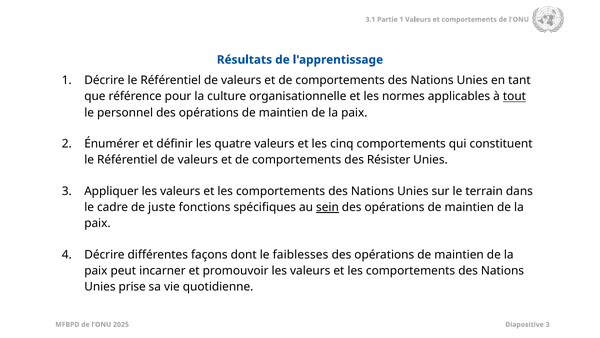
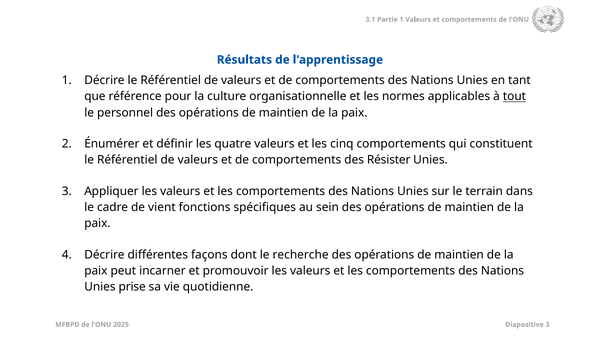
juste: juste -> vient
sein underline: present -> none
faiblesses: faiblesses -> recherche
